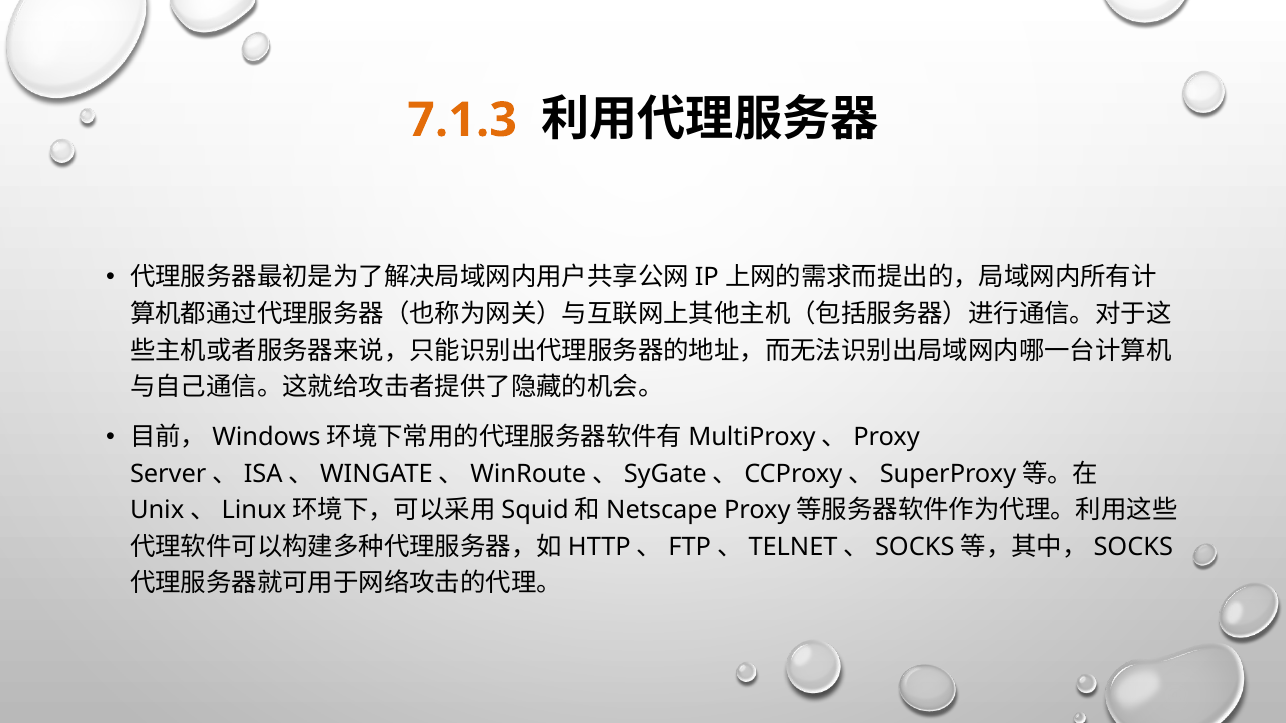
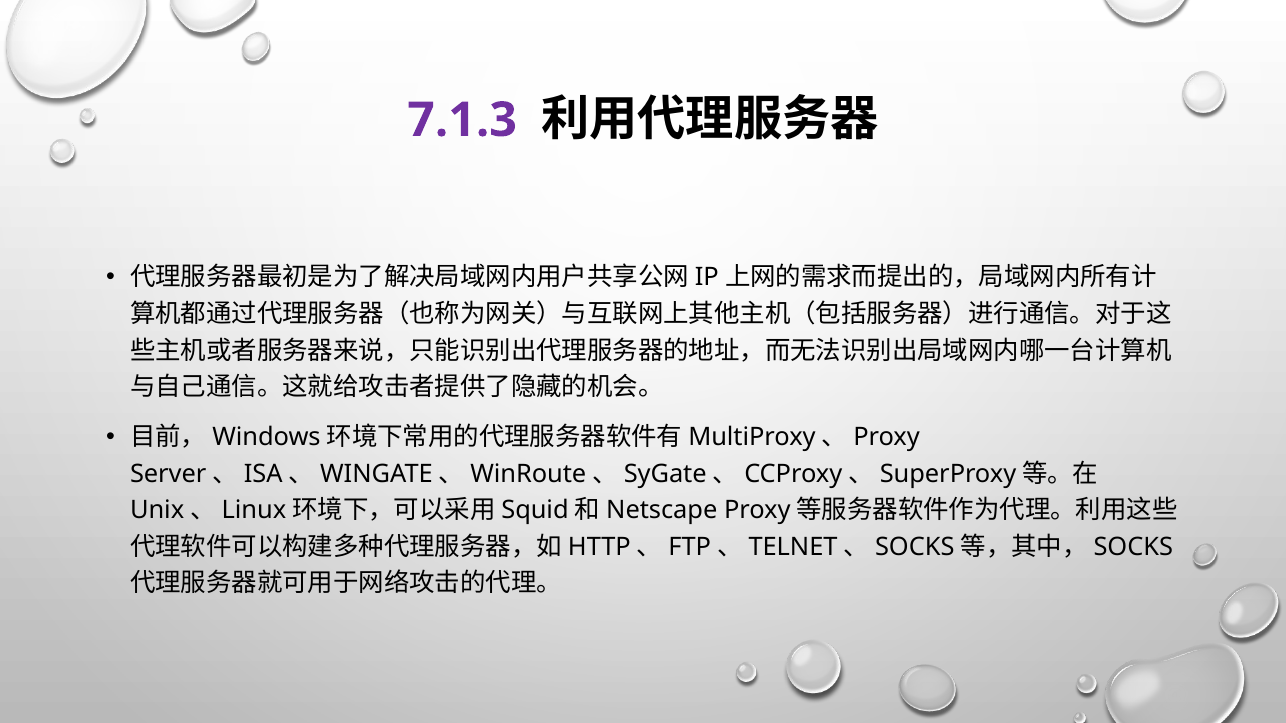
7.1.3 colour: orange -> purple
